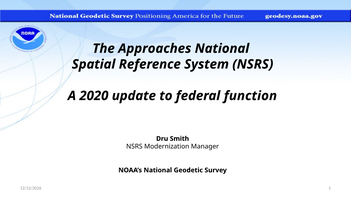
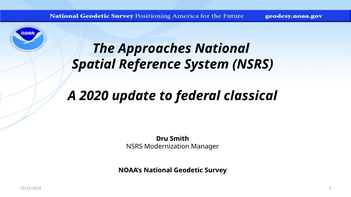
function: function -> classical
